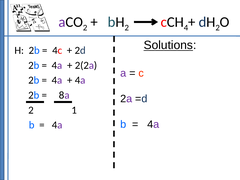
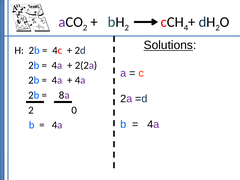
1: 1 -> 0
